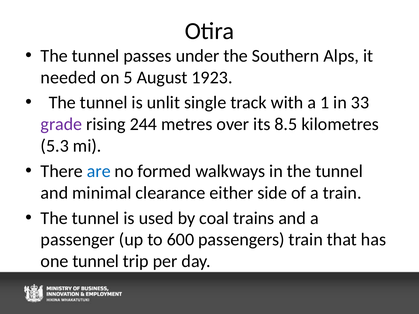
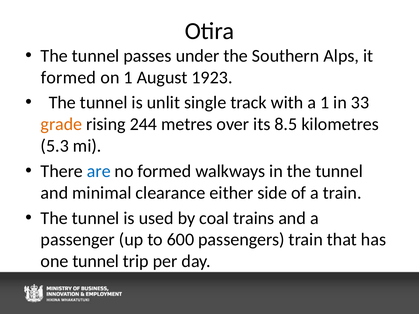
needed at (69, 77): needed -> formed
on 5: 5 -> 1
grade colour: purple -> orange
